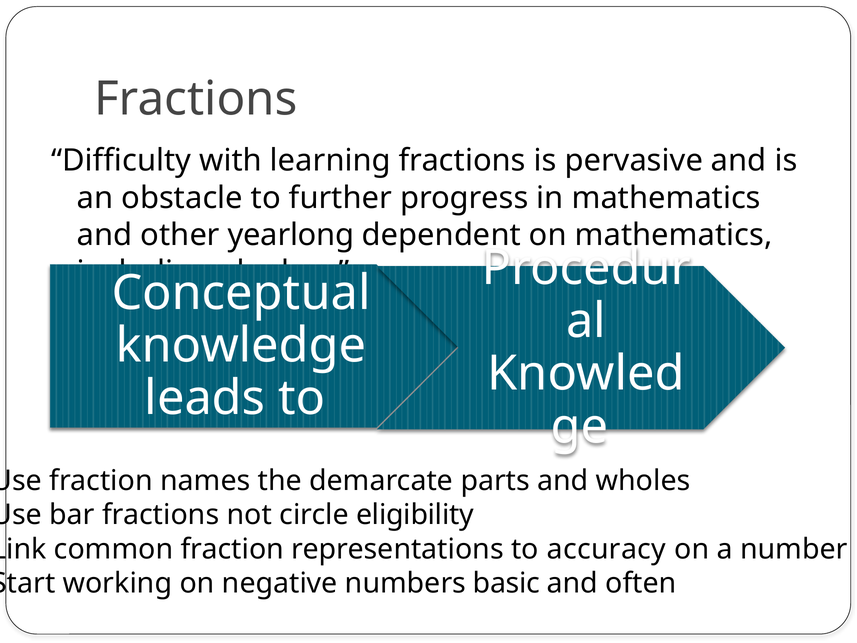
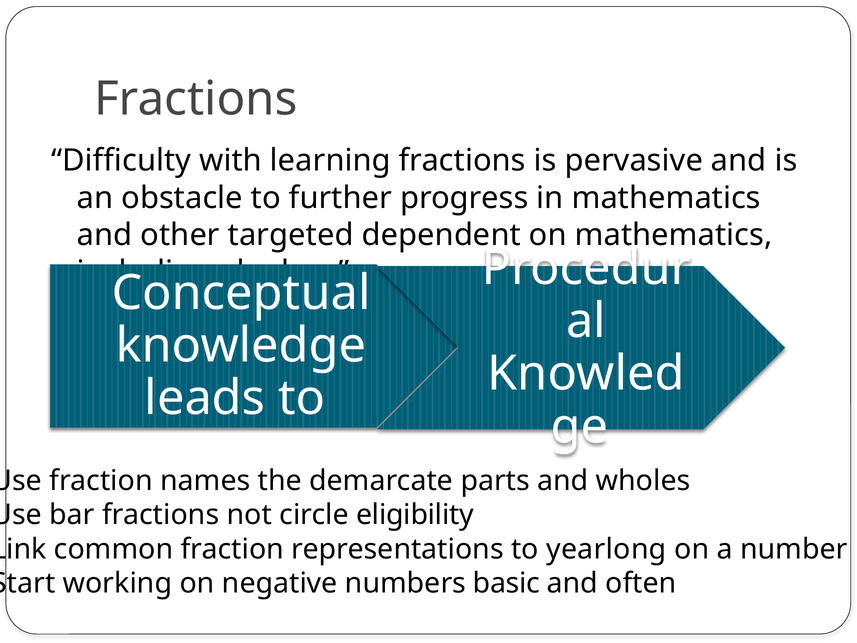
yearlong: yearlong -> targeted
accuracy: accuracy -> yearlong
